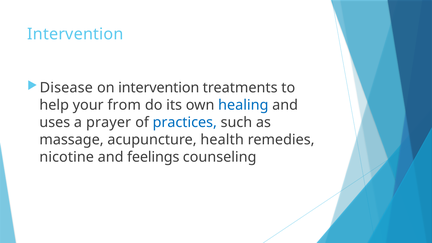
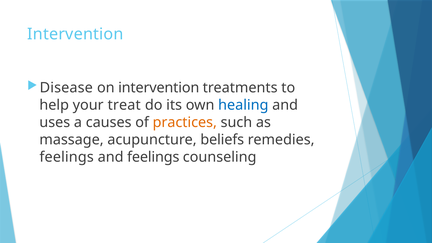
from: from -> treat
prayer: prayer -> causes
practices colour: blue -> orange
health: health -> beliefs
nicotine at (67, 157): nicotine -> feelings
